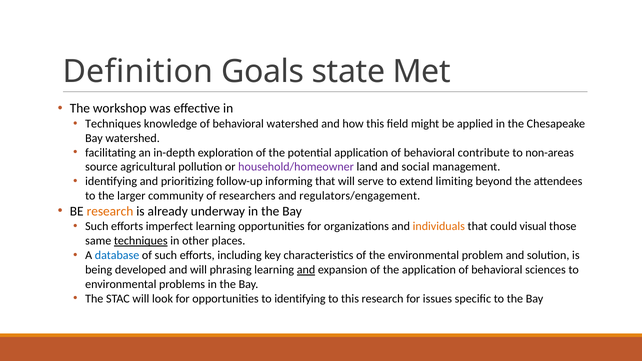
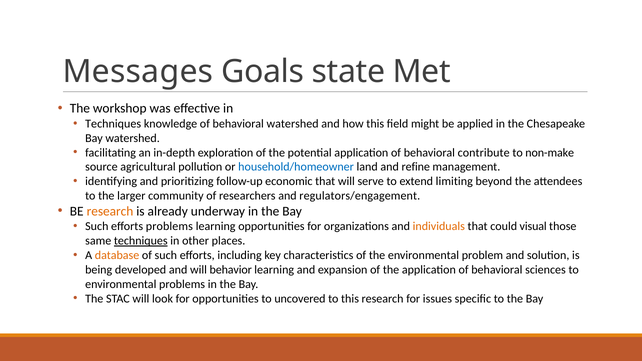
Definition: Definition -> Messages
non-areas: non-areas -> non-make
household/homeowner colour: purple -> blue
social: social -> refine
informing: informing -> economic
efforts imperfect: imperfect -> problems
database colour: blue -> orange
phrasing: phrasing -> behavior
and at (306, 270) underline: present -> none
to identifying: identifying -> uncovered
